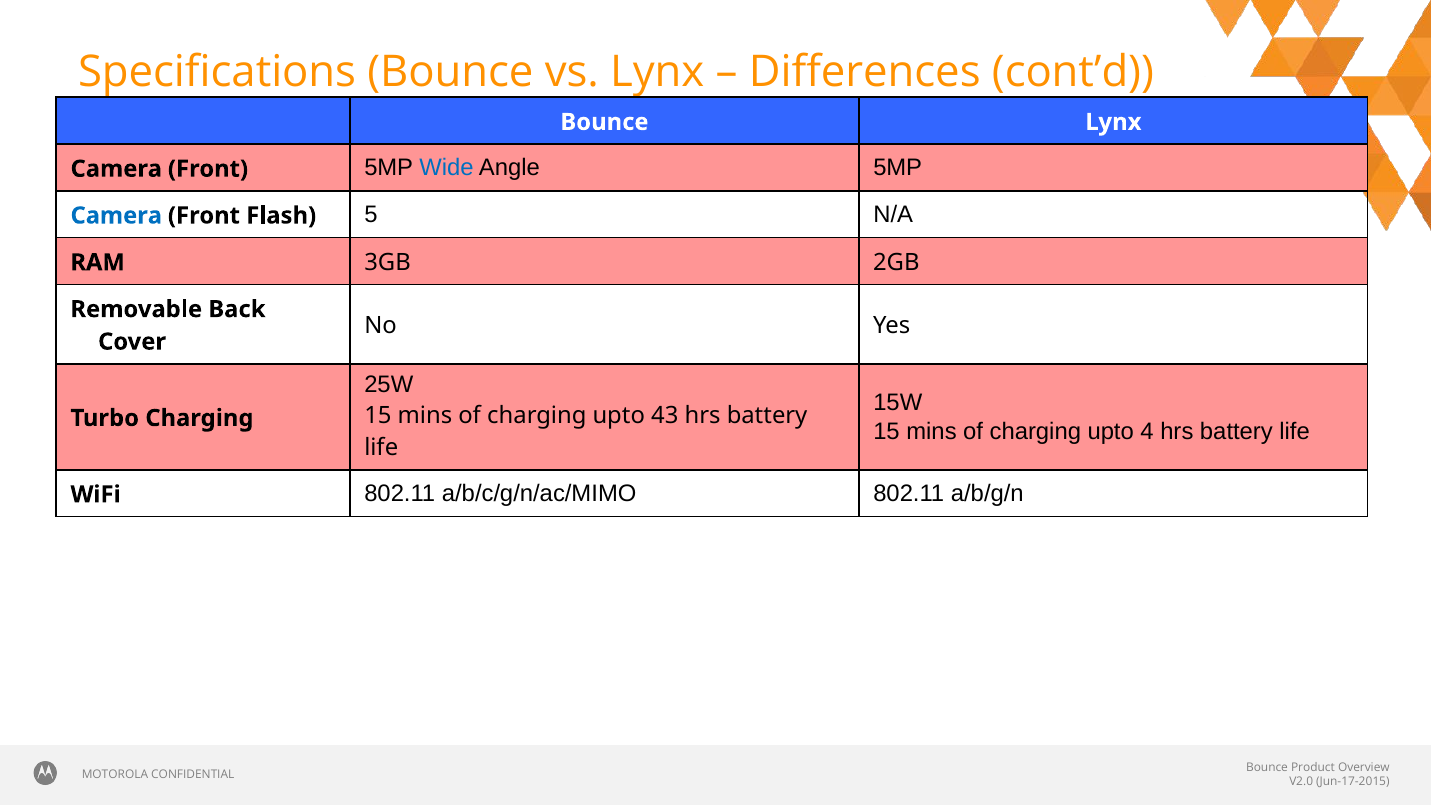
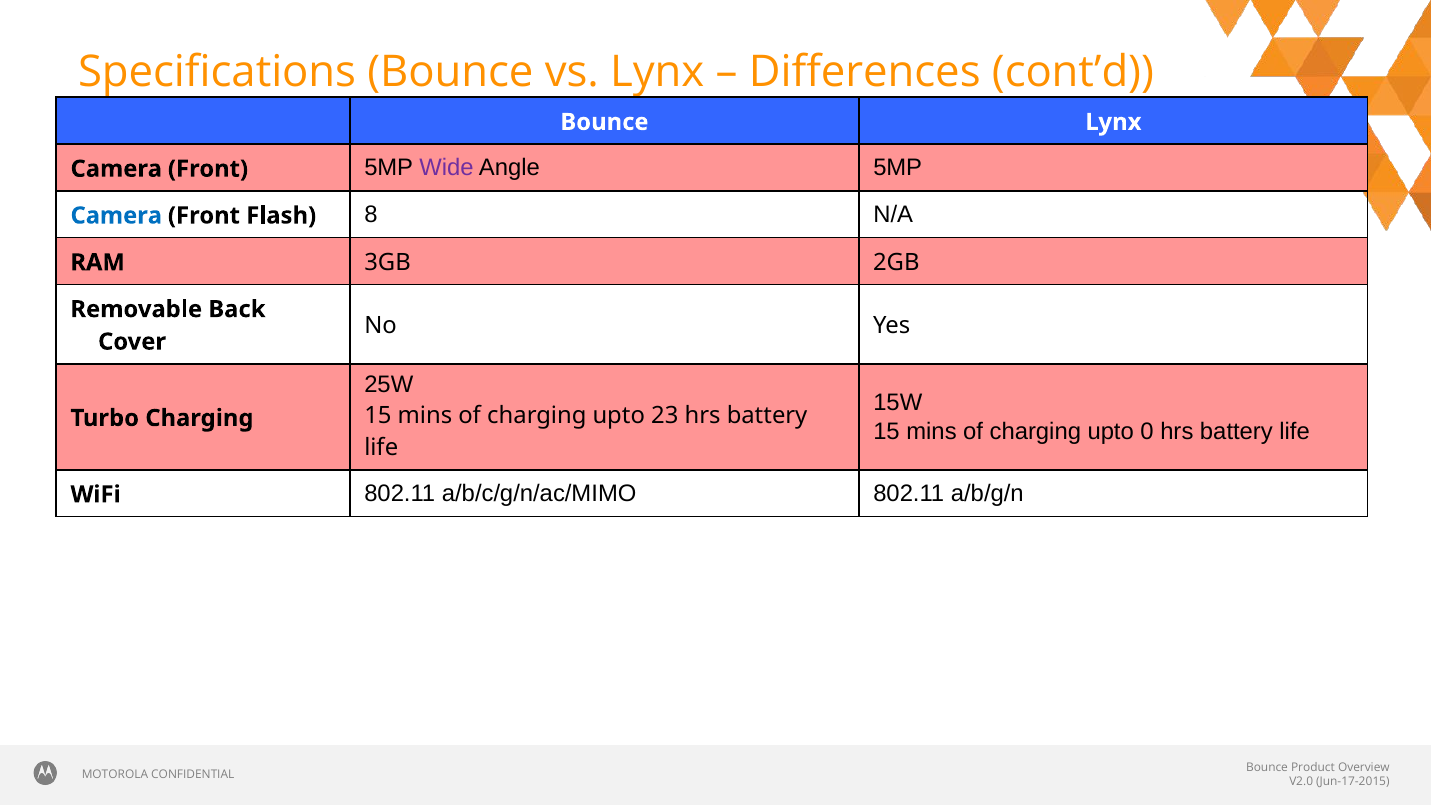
Wide colour: blue -> purple
5: 5 -> 8
43: 43 -> 23
4: 4 -> 0
